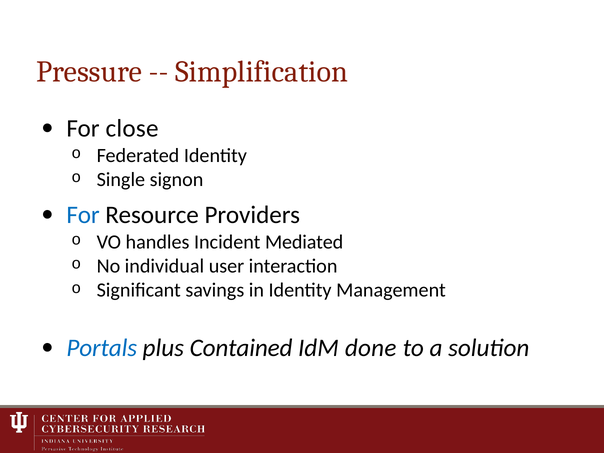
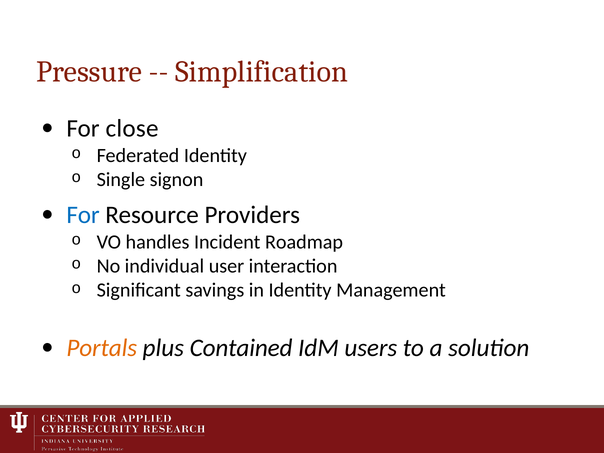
Mediated: Mediated -> Roadmap
Portals colour: blue -> orange
done: done -> users
